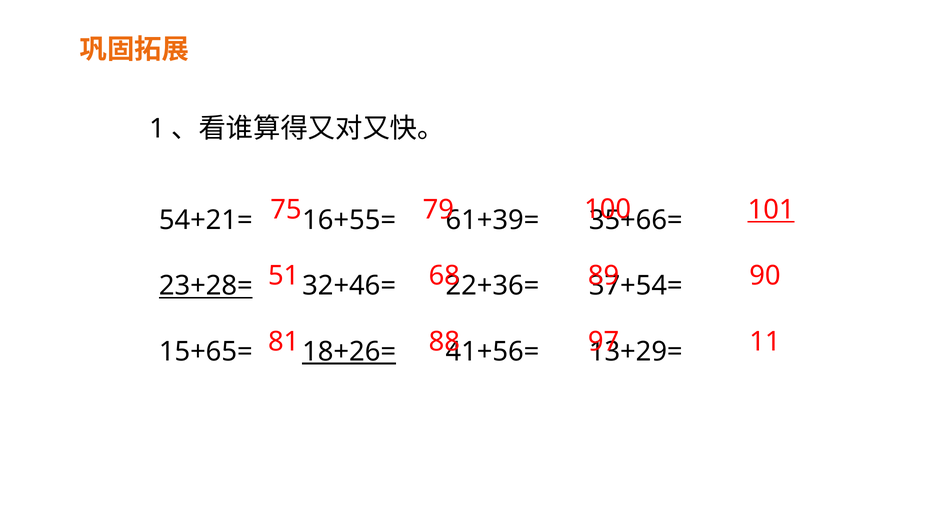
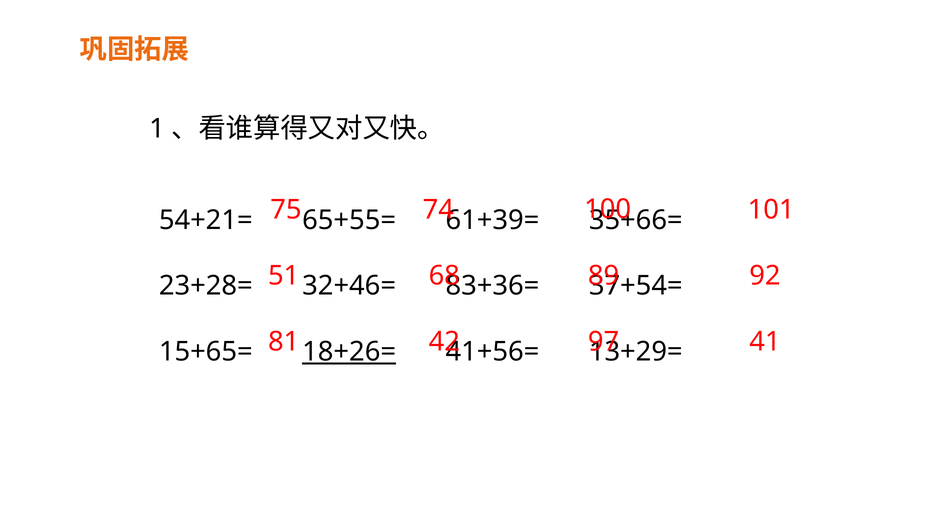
79: 79 -> 74
101 underline: present -> none
16+55=: 16+55= -> 65+55=
90: 90 -> 92
23+28= underline: present -> none
22+36=: 22+36= -> 83+36=
88: 88 -> 42
11: 11 -> 41
